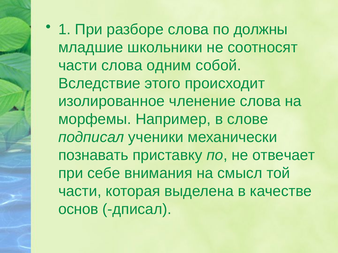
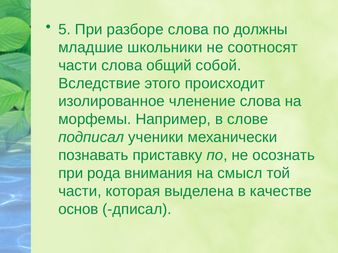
1: 1 -> 5
одним: одним -> общий
отвечает: отвечает -> осознать
себе: себе -> рода
